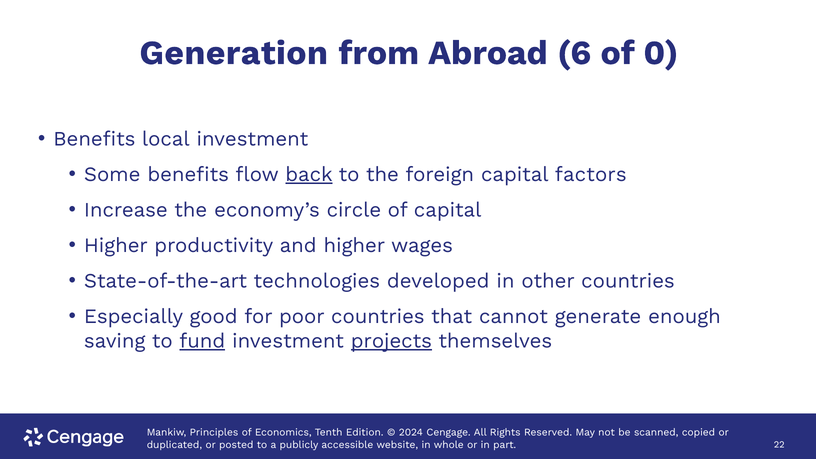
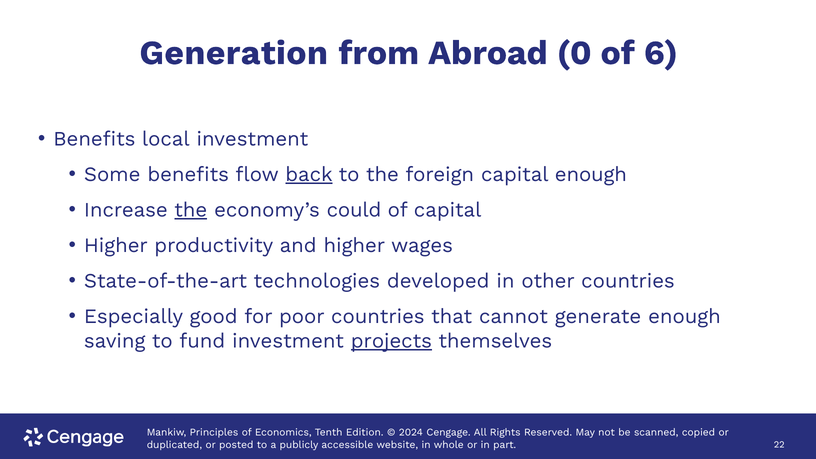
6: 6 -> 0
0: 0 -> 6
capital factors: factors -> enough
the at (191, 210) underline: none -> present
circle: circle -> could
fund underline: present -> none
